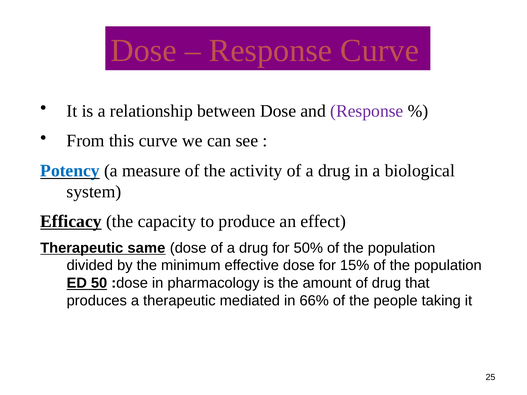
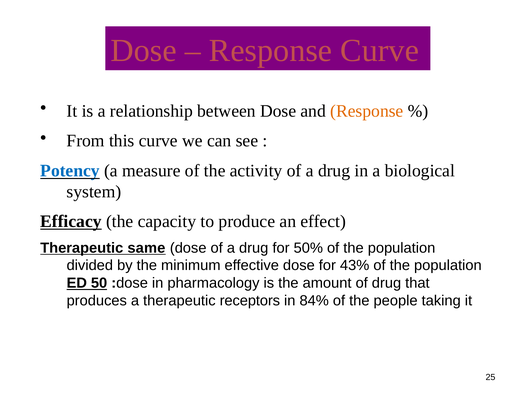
Response at (367, 111) colour: purple -> orange
15%: 15% -> 43%
mediated: mediated -> receptors
66%: 66% -> 84%
